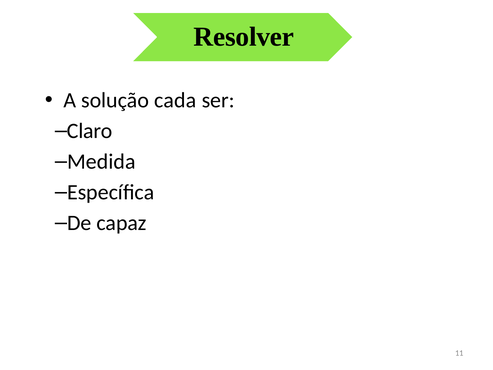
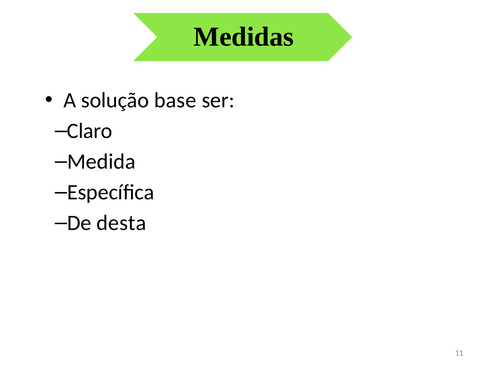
Resolver: Resolver -> Medidas
cada: cada -> base
capaz: capaz -> desta
